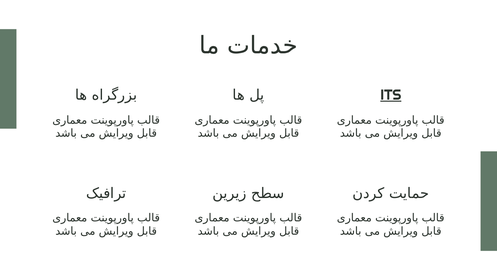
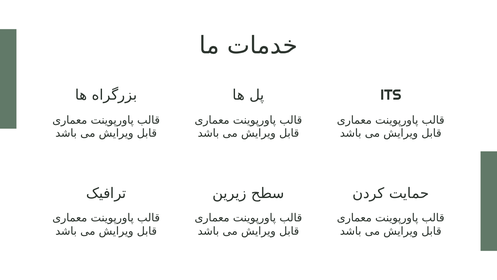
ITS underline: present -> none
